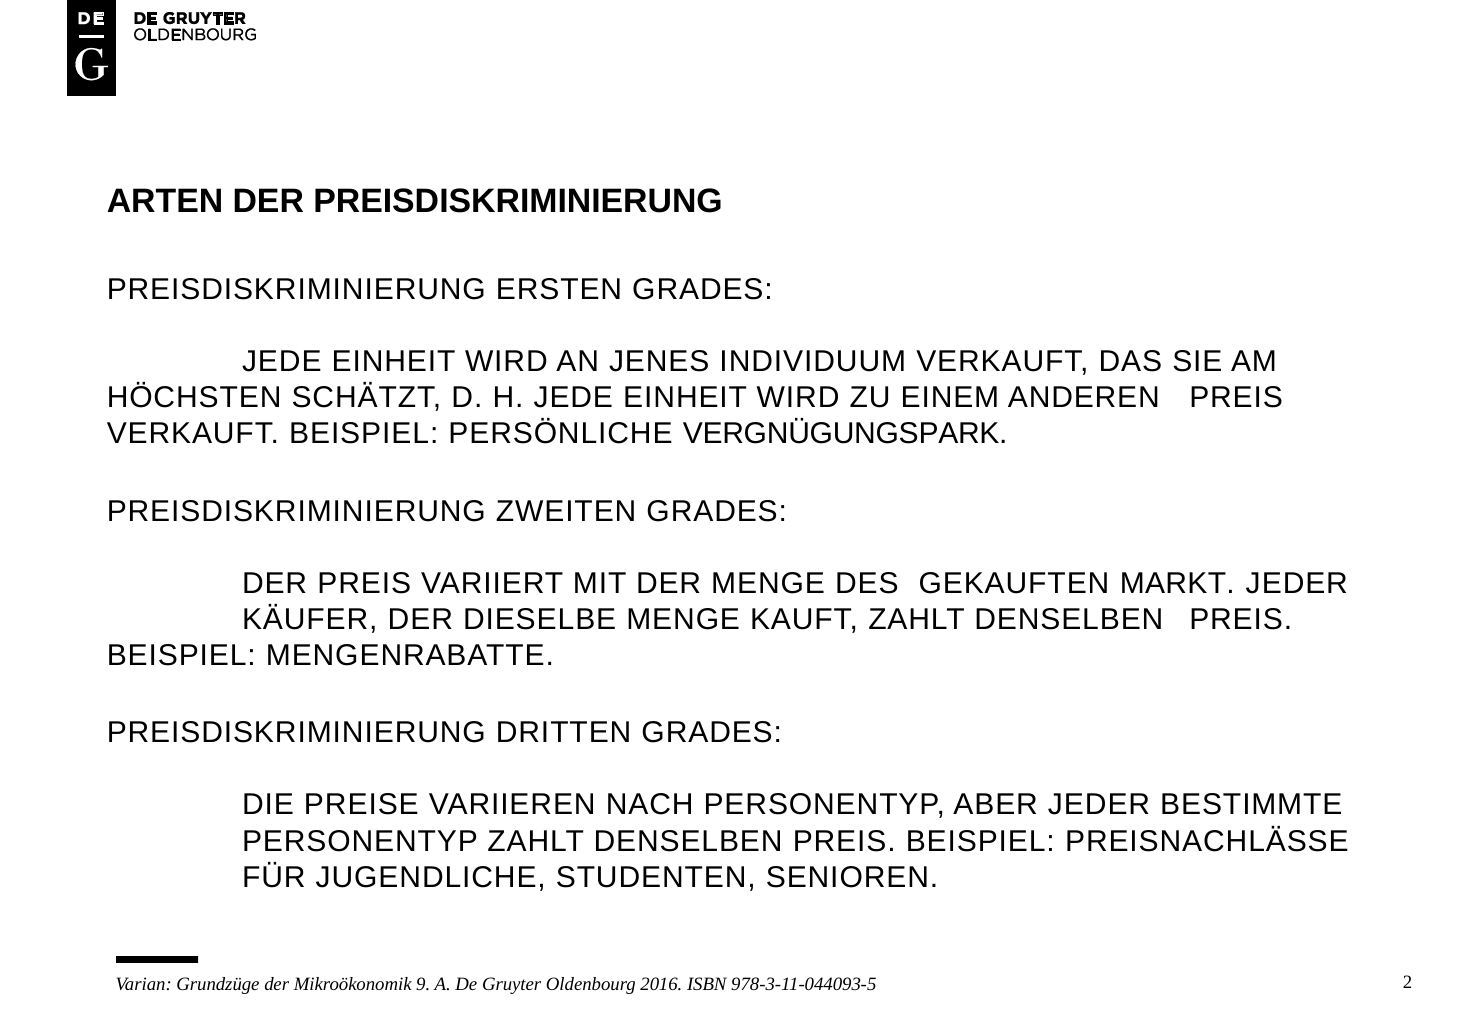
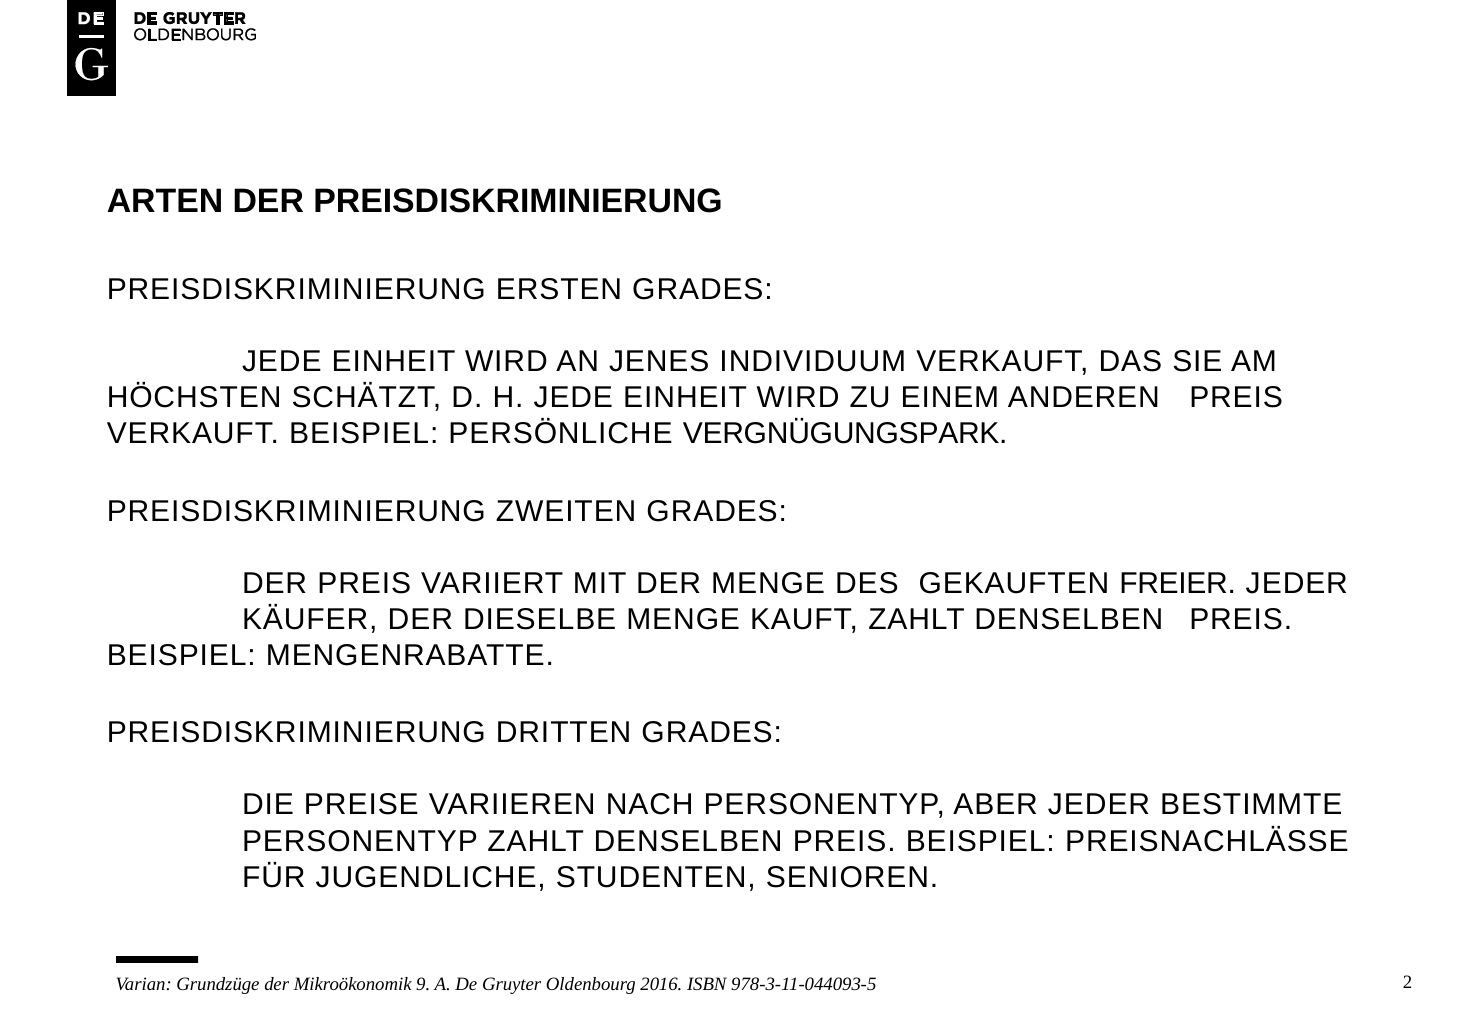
MARKT: MARKT -> FREIER
